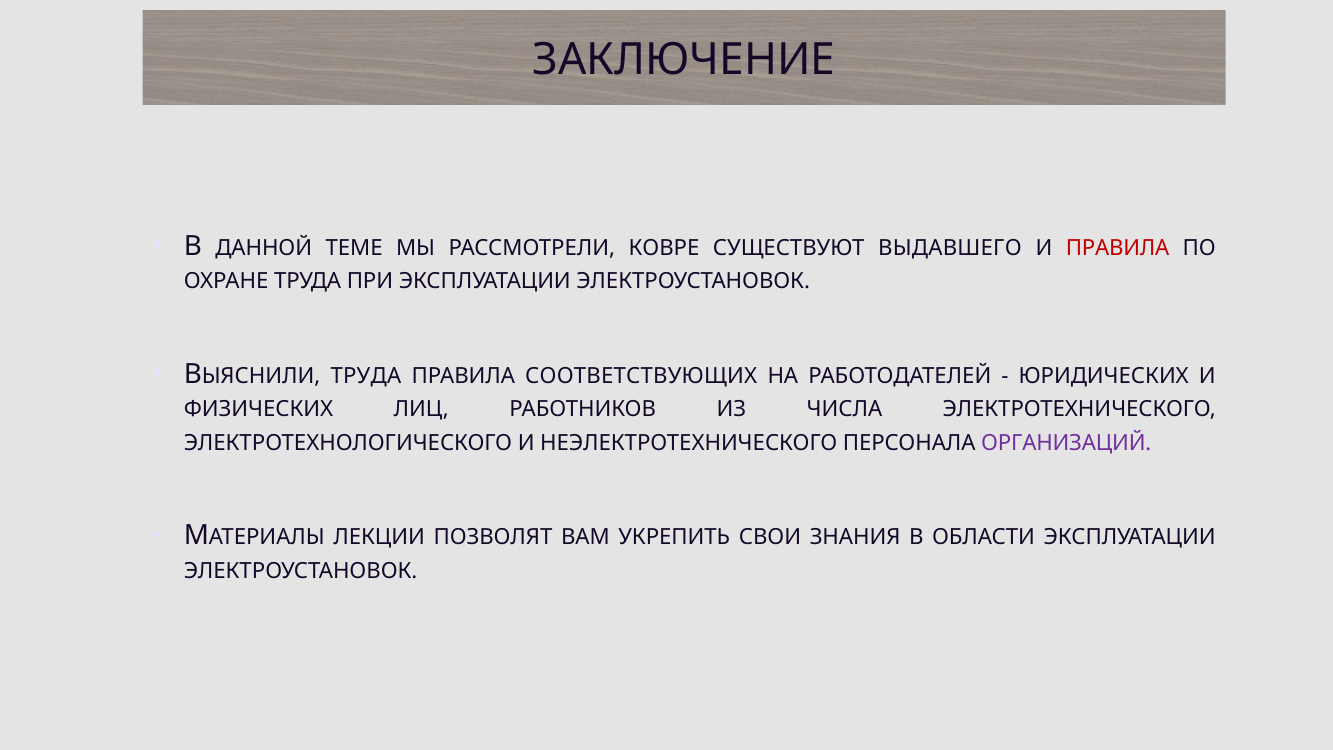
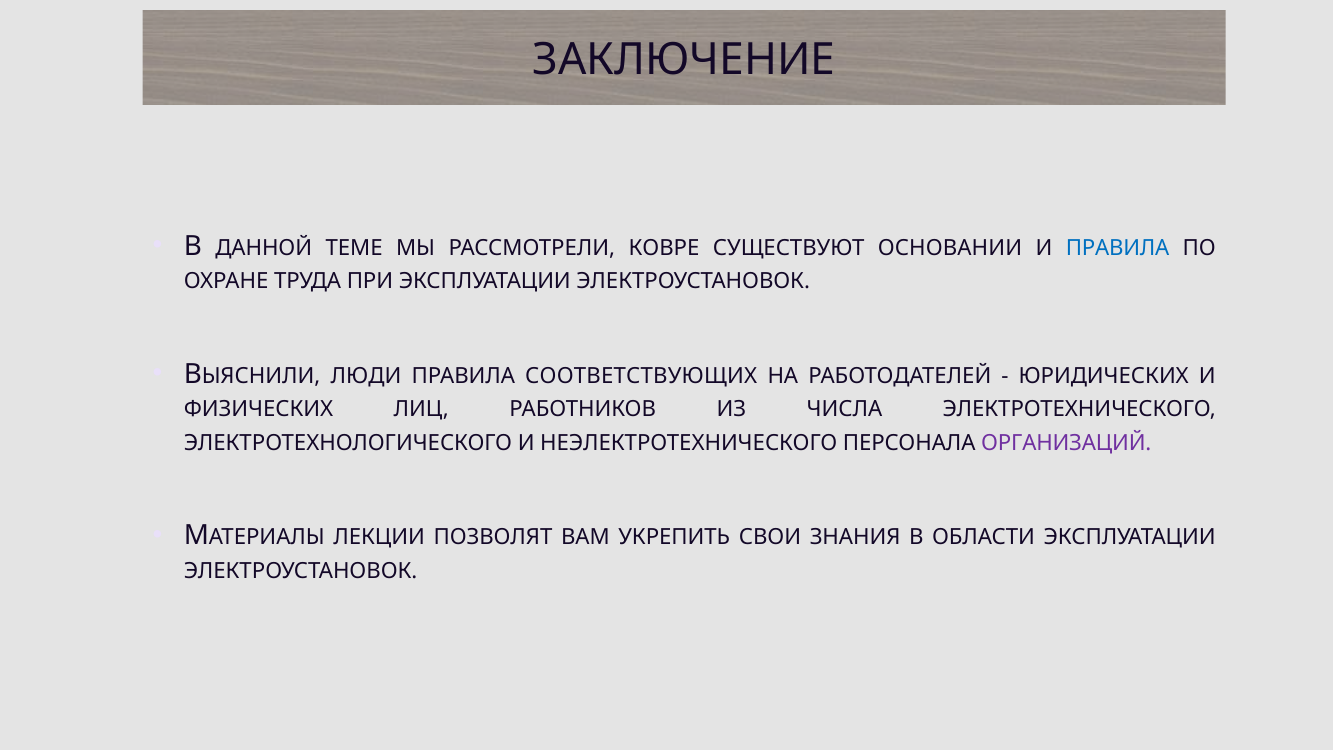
ВЫДАВШЕГО: ВЫДАВШЕГО -> ОСНОВАНИИ
ПРАВИЛА at (1118, 248) colour: red -> blue
ТРУДА at (366, 376): ТРУДА -> ЛЮДИ
